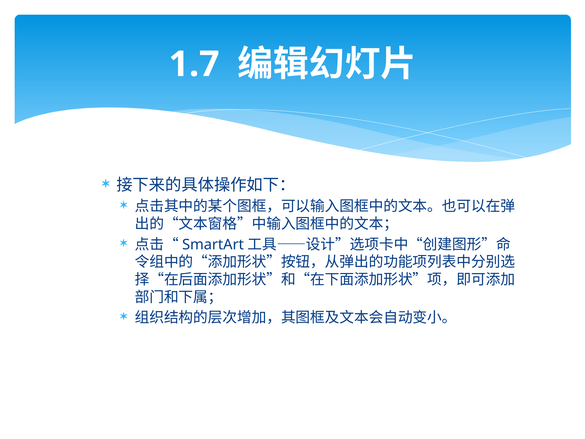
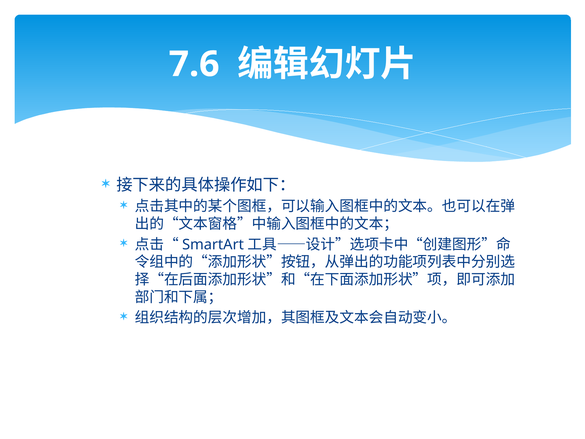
1.7: 1.7 -> 7.6
